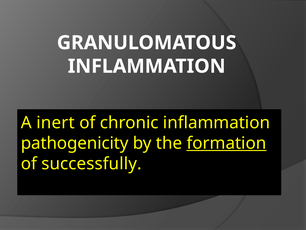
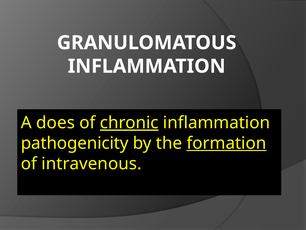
inert: inert -> does
chronic underline: none -> present
successfully: successfully -> intravenous
